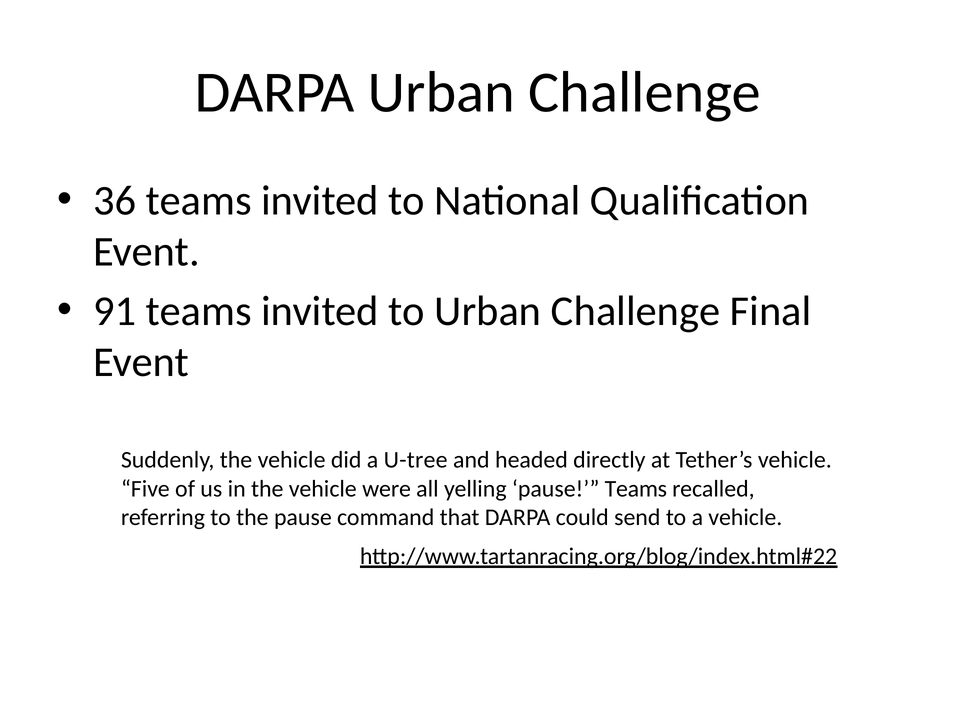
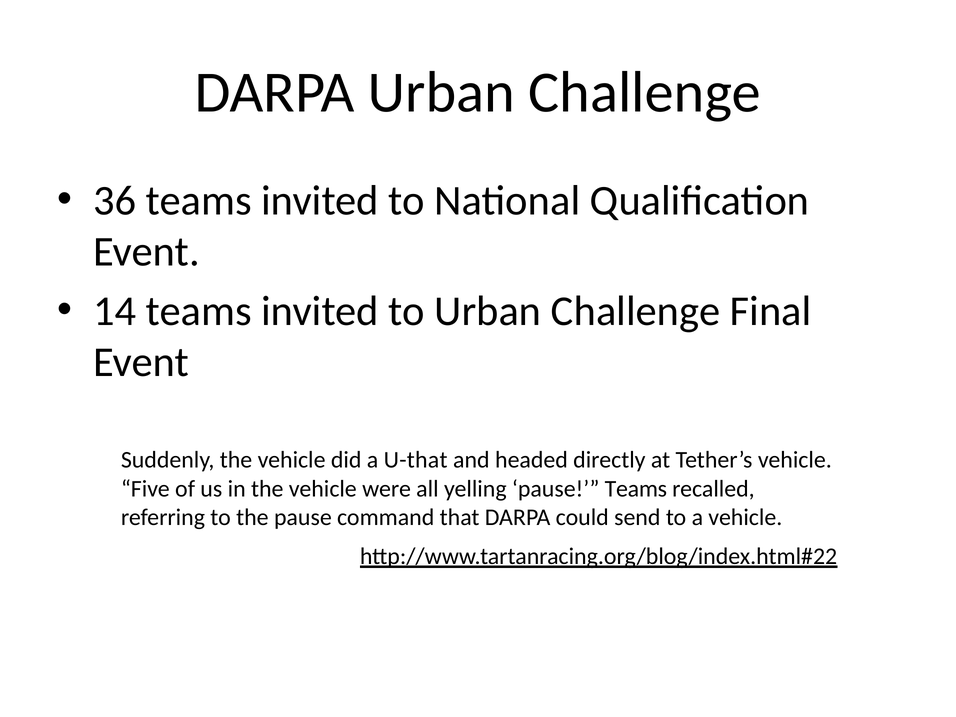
91: 91 -> 14
U-tree: U-tree -> U-that
